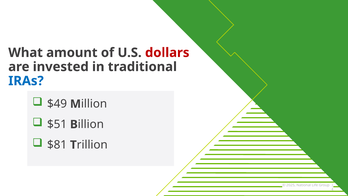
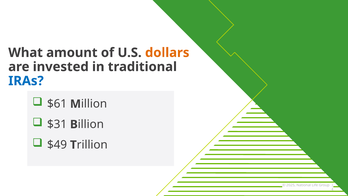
dollars colour: red -> orange
$49: $49 -> $61
$51: $51 -> $31
$81: $81 -> $49
